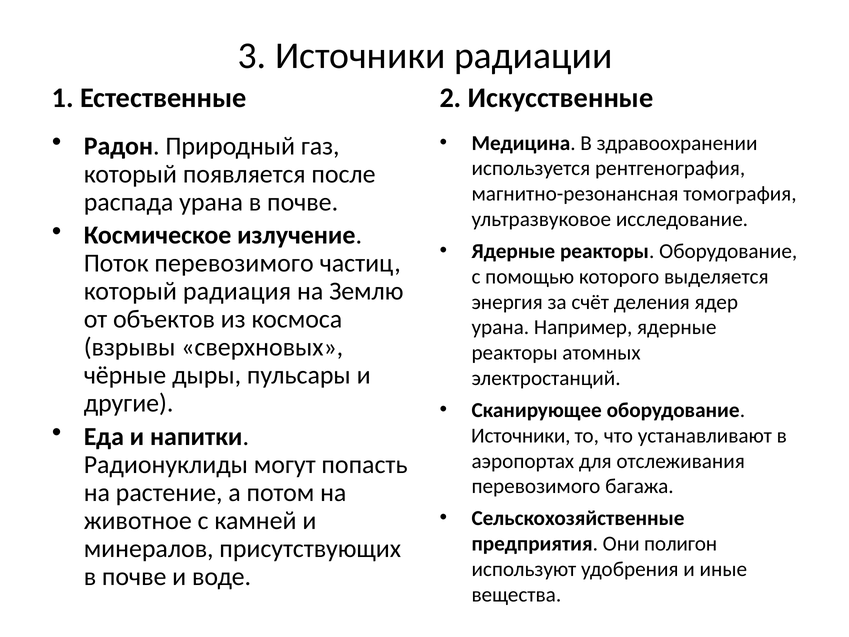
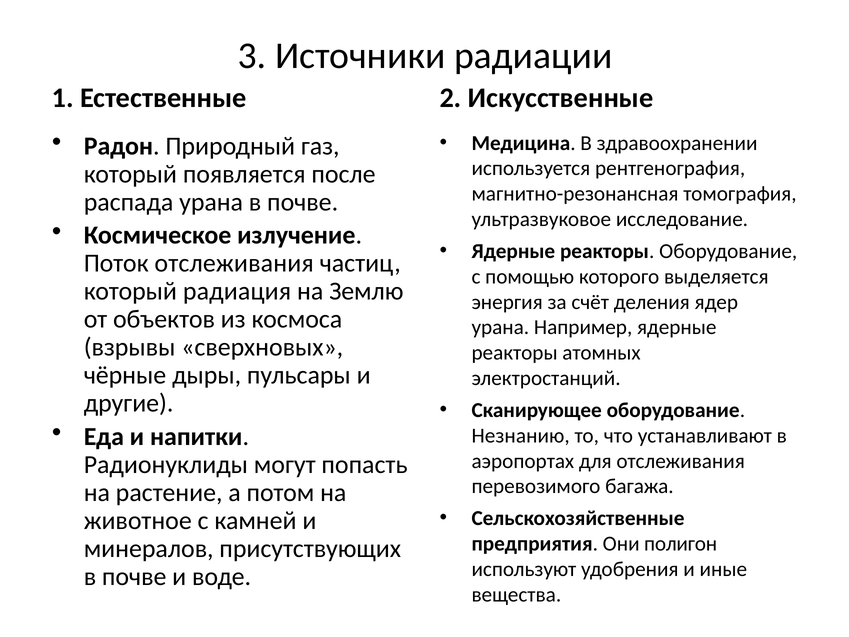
Поток перевозимого: перевозимого -> отслеживания
Источники at (521, 435): Источники -> Незнанию
